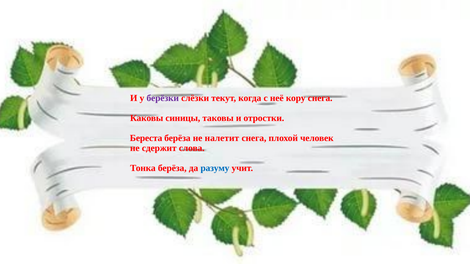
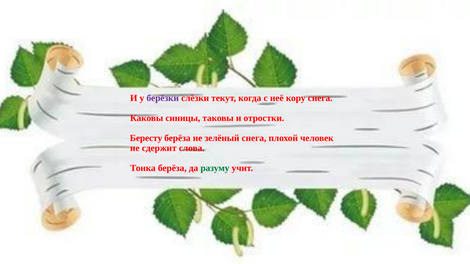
Береста: Береста -> Бересту
налетит: налетит -> зелёный
разуму colour: blue -> green
